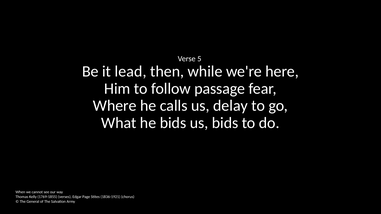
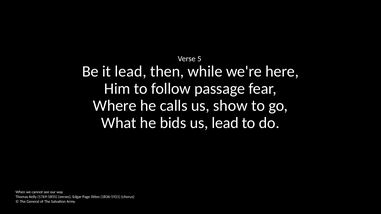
delay: delay -> show
us bids: bids -> lead
